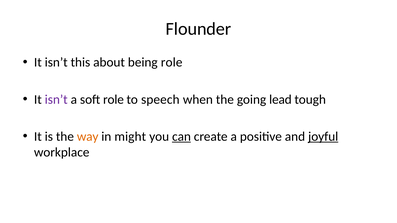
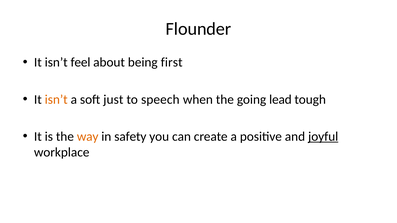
this: this -> feel
being role: role -> first
isn’t at (56, 100) colour: purple -> orange
soft role: role -> just
might: might -> safety
can underline: present -> none
